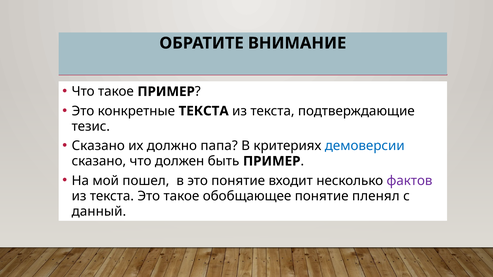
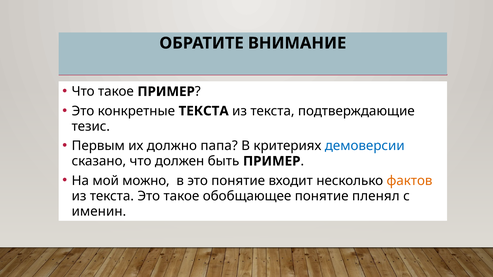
Сказано at (98, 146): Сказано -> Первым
пошел: пошел -> можно
фактов colour: purple -> orange
данный: данный -> именин
